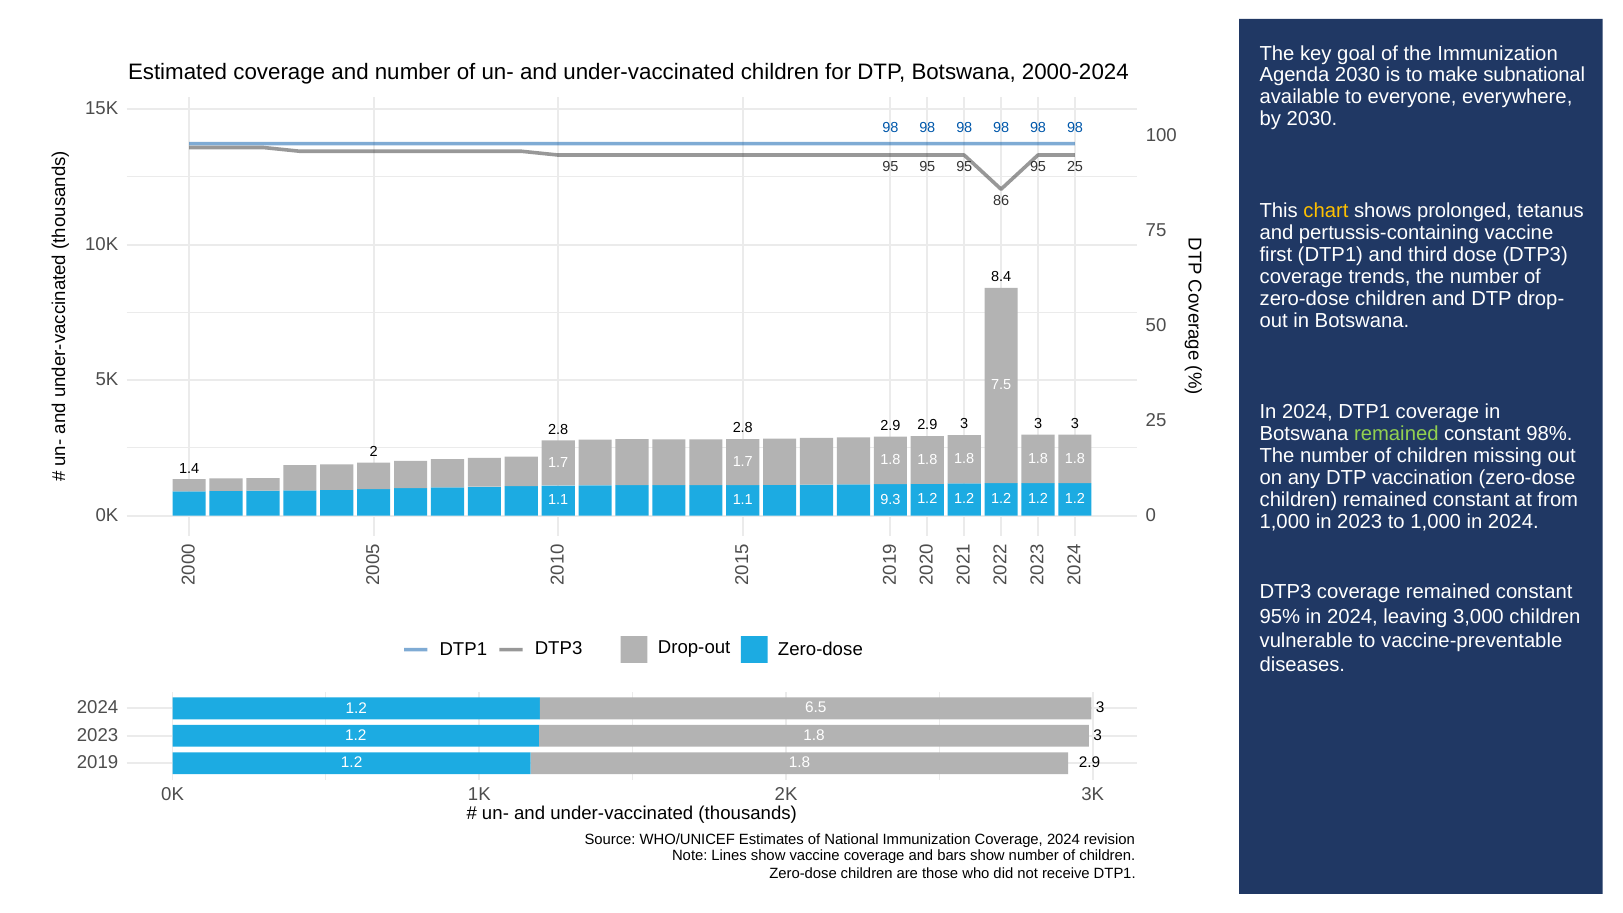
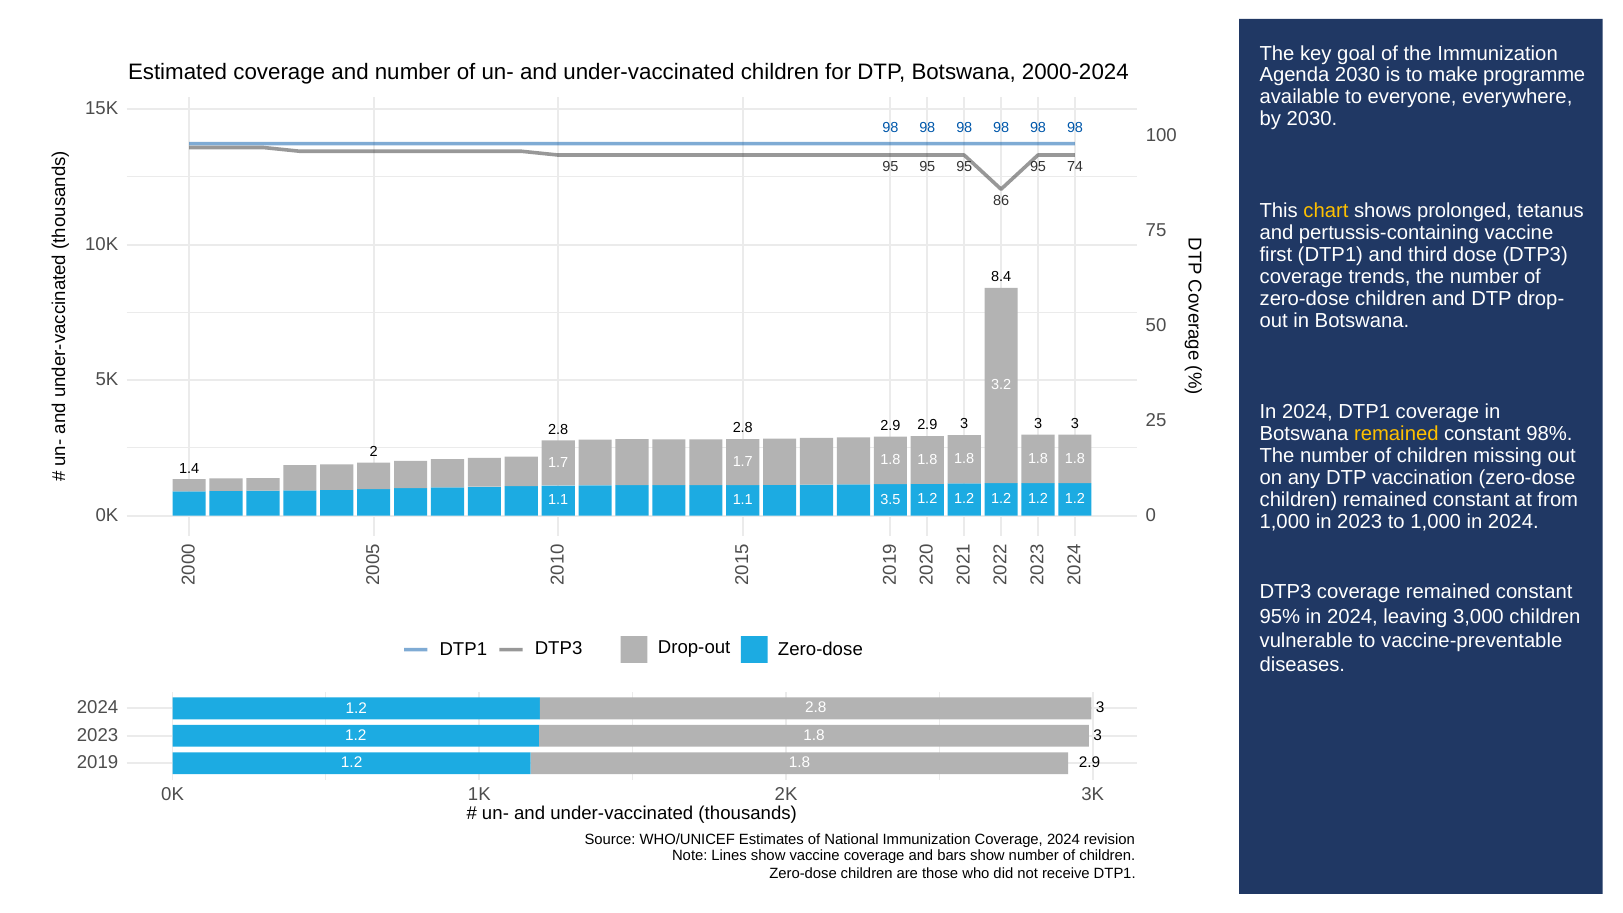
subnational: subnational -> programme
95 25: 25 -> 74
7.5: 7.5 -> 3.2
remained at (1396, 434) colour: light green -> yellow
9.3: 9.3 -> 3.5
6.5 at (816, 708): 6.5 -> 2.8
